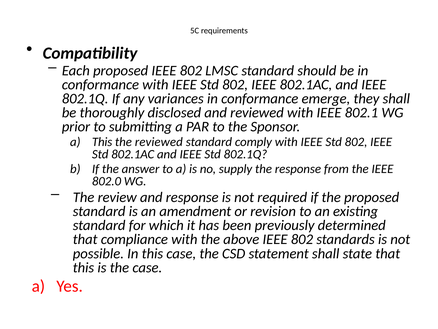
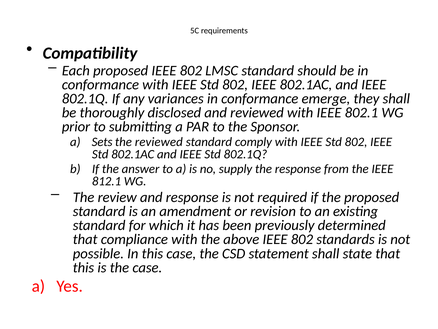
a This: This -> Sets
802.0: 802.0 -> 812.1
